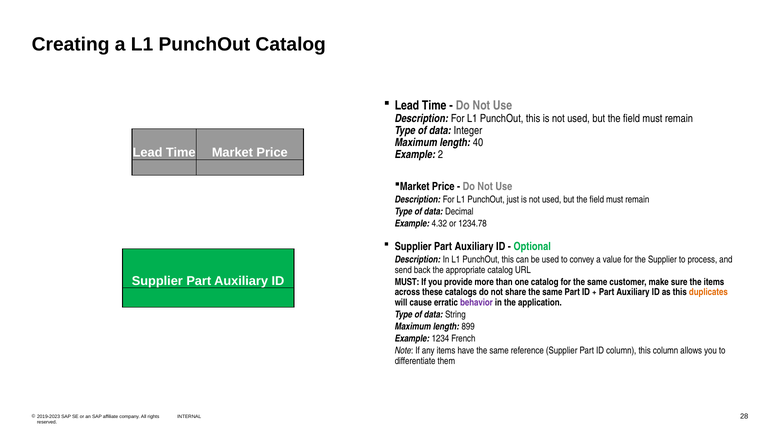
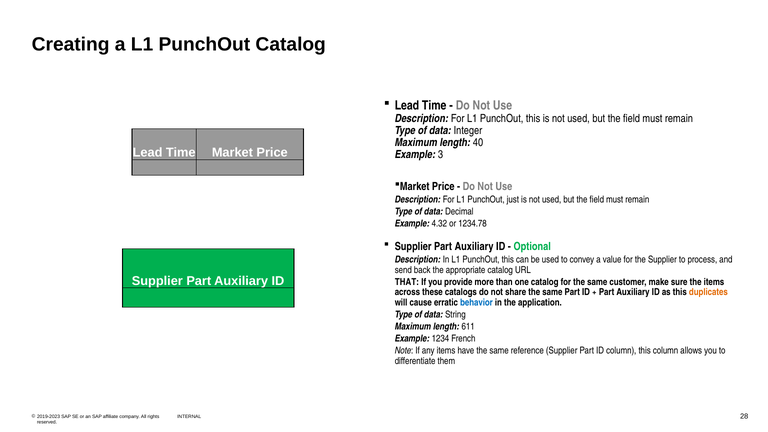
2: 2 -> 3
MUST at (407, 282): MUST -> THAT
behavior colour: purple -> blue
899: 899 -> 611
